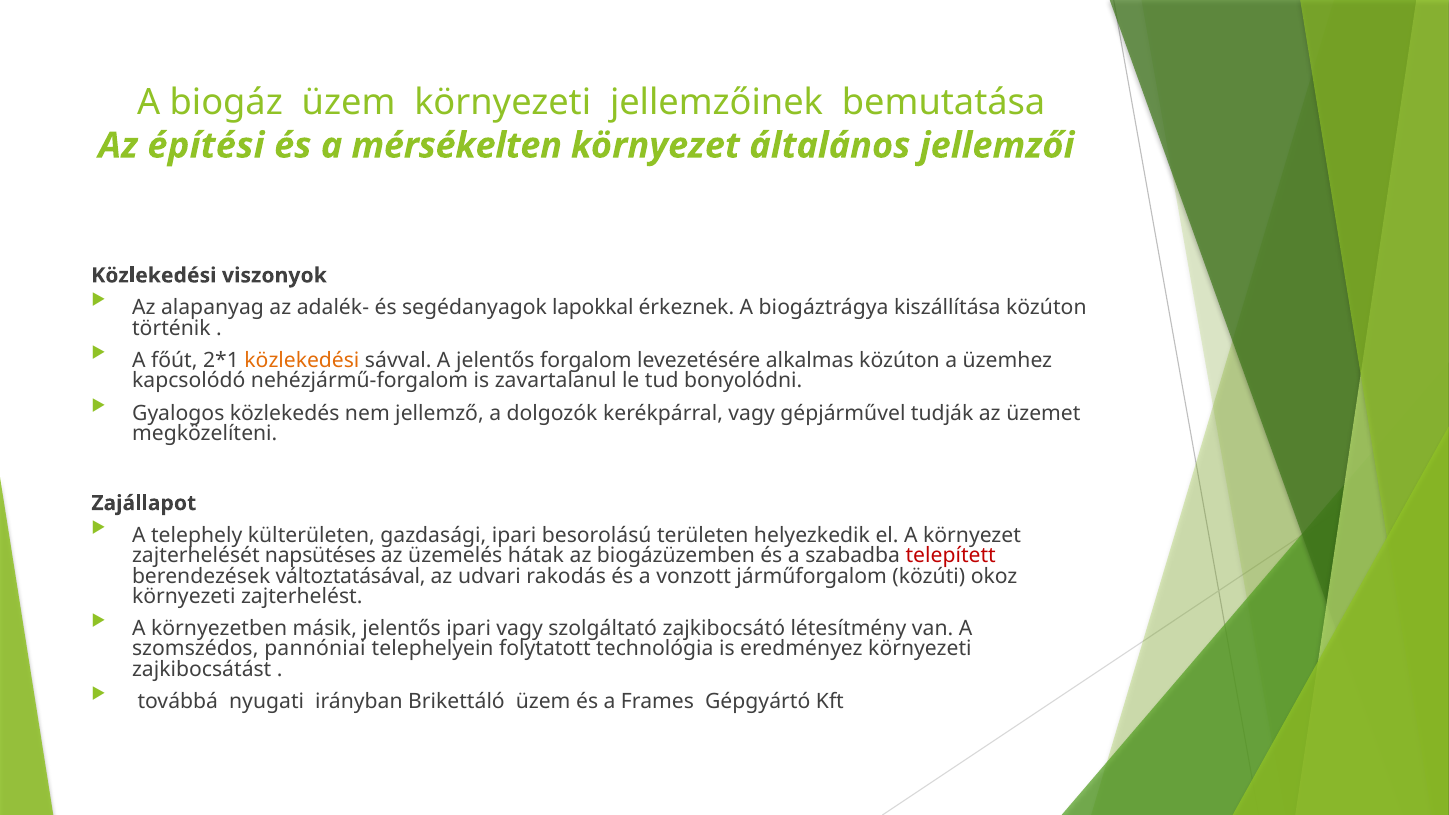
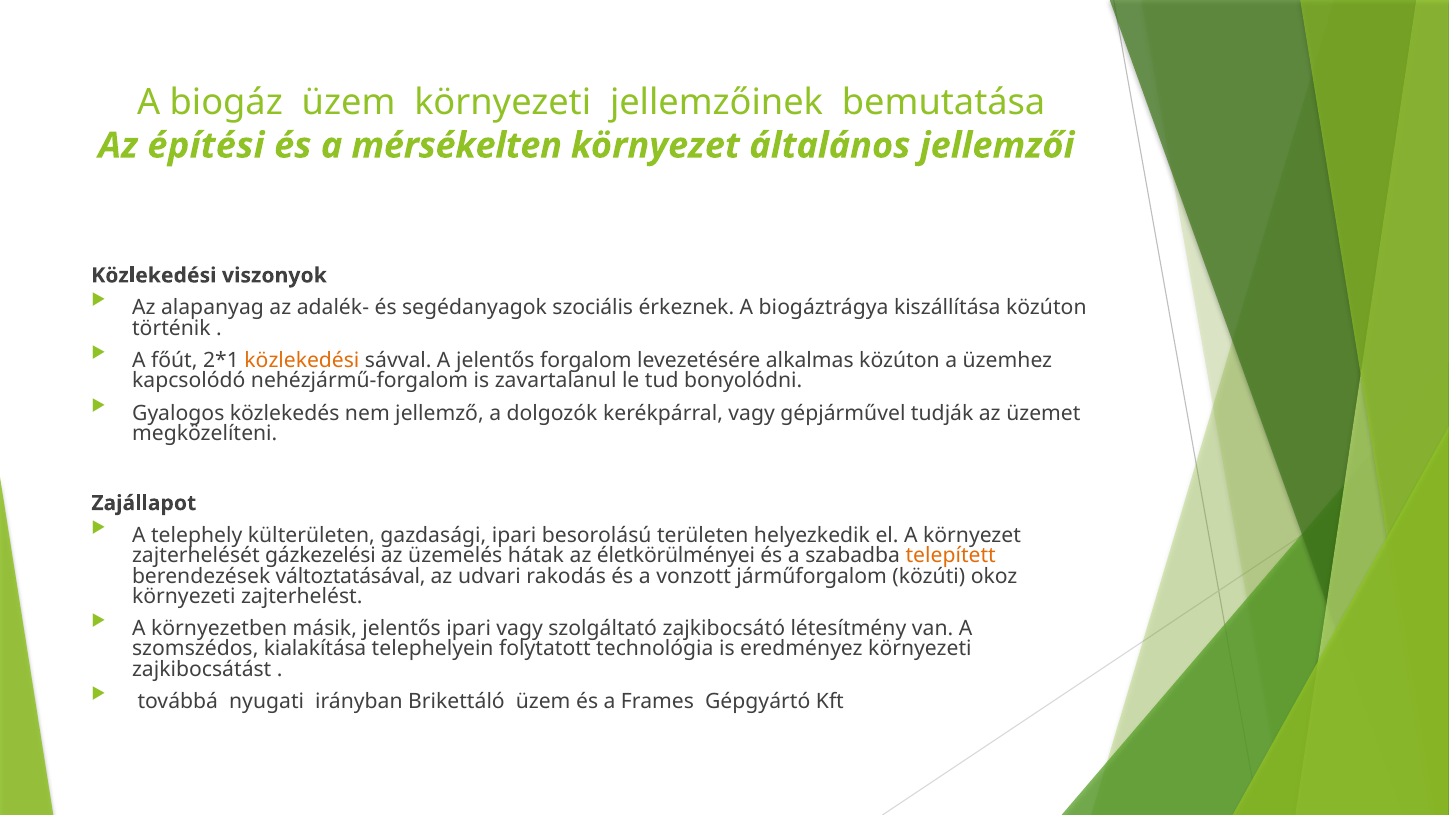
lapokkal: lapokkal -> szociális
napsütéses: napsütéses -> gázkezelési
biogázüzemben: biogázüzemben -> életkörülményei
telepített colour: red -> orange
pannóniai: pannóniai -> kialakítása
